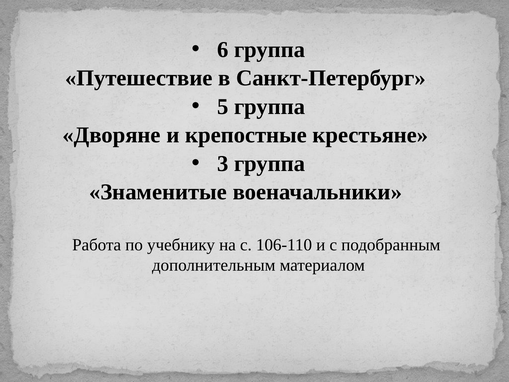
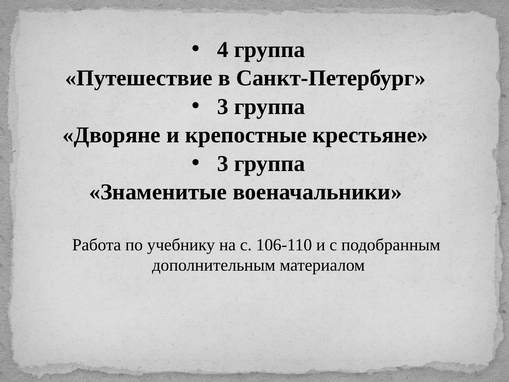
6: 6 -> 4
5 at (223, 107): 5 -> 3
